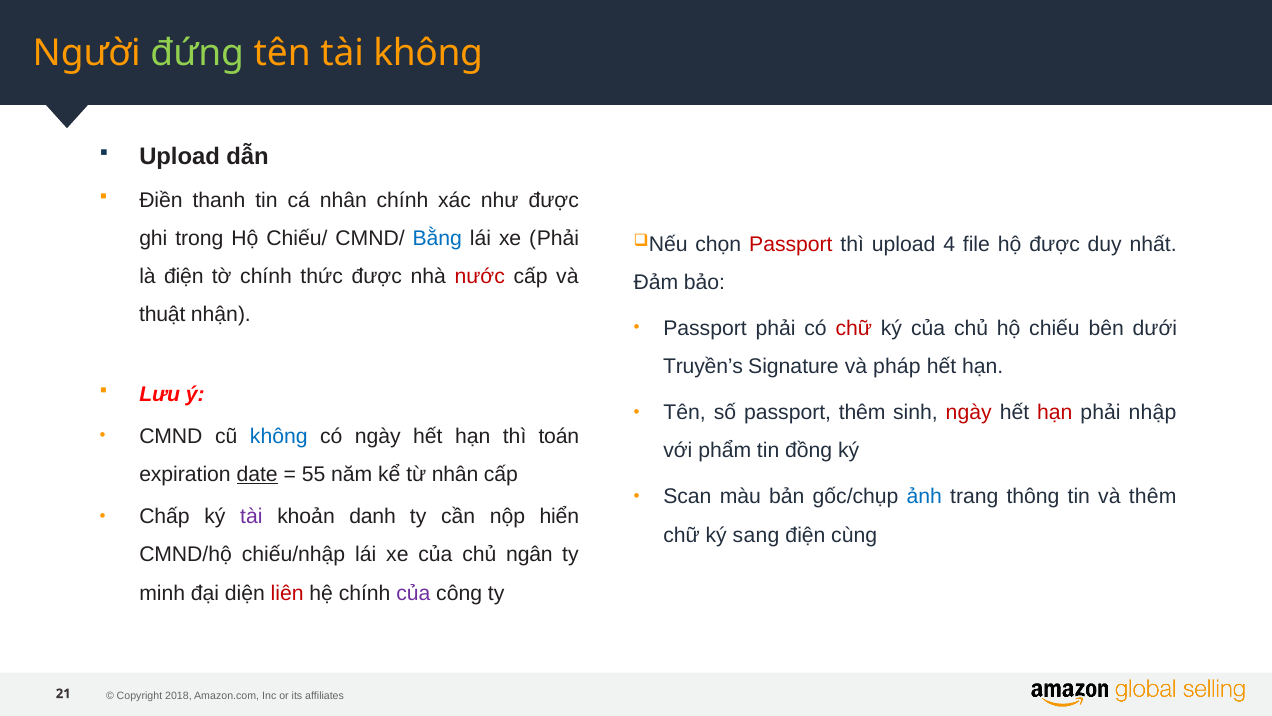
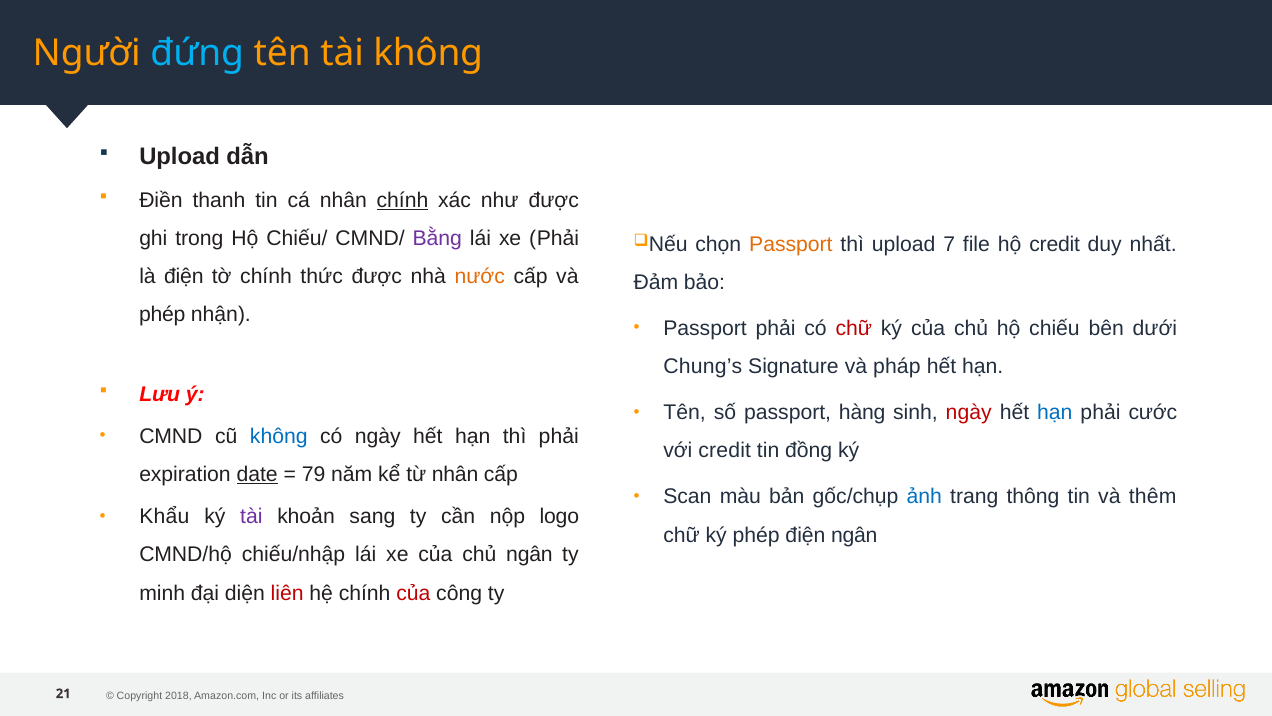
đứng colour: light green -> light blue
chính at (402, 200) underline: none -> present
Bằng colour: blue -> purple
Passport at (791, 244) colour: red -> orange
4: 4 -> 7
hộ được: được -> credit
nước colour: red -> orange
thuật at (162, 314): thuật -> phép
Truyền’s: Truyền’s -> Chung’s
passport thêm: thêm -> hàng
hạn at (1055, 412) colour: red -> blue
nhập: nhập -> cước
thì toán: toán -> phải
với phẩm: phẩm -> credit
55: 55 -> 79
Chấp: Chấp -> Khẩu
danh: danh -> sang
hiển: hiển -> logo
ký sang: sang -> phép
điện cùng: cùng -> ngân
của at (413, 593) colour: purple -> red
